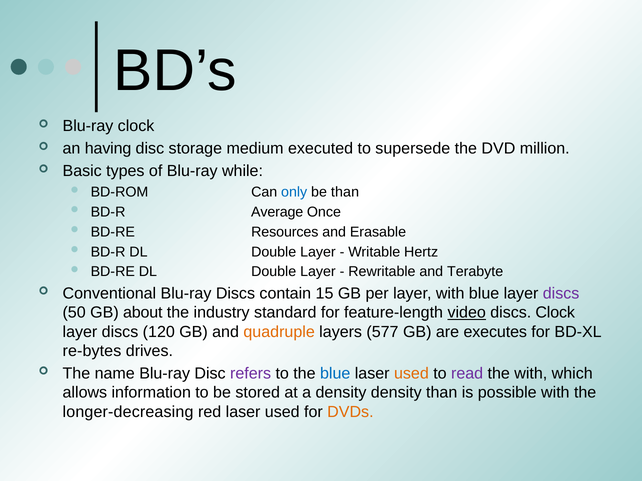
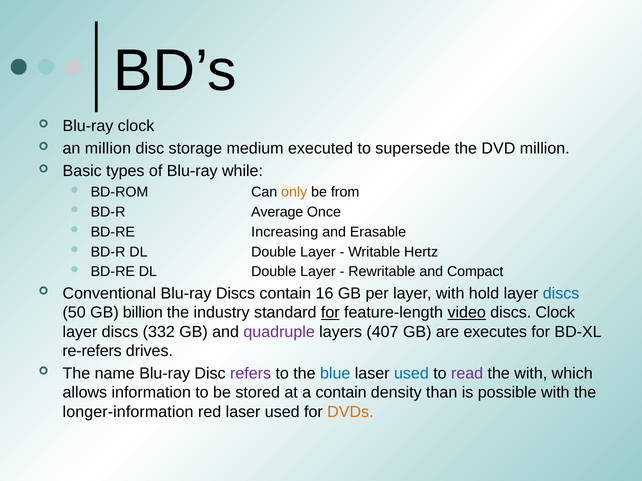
an having: having -> million
only colour: blue -> orange
be than: than -> from
Resources: Resources -> Increasing
Terabyte: Terabyte -> Compact
15: 15 -> 16
with blue: blue -> hold
discs at (561, 294) colour: purple -> blue
about: about -> billion
for at (330, 313) underline: none -> present
120: 120 -> 332
quadruple colour: orange -> purple
577: 577 -> 407
re-bytes: re-bytes -> re-refers
used at (411, 374) colour: orange -> blue
a density: density -> contain
longer-decreasing: longer-decreasing -> longer-information
